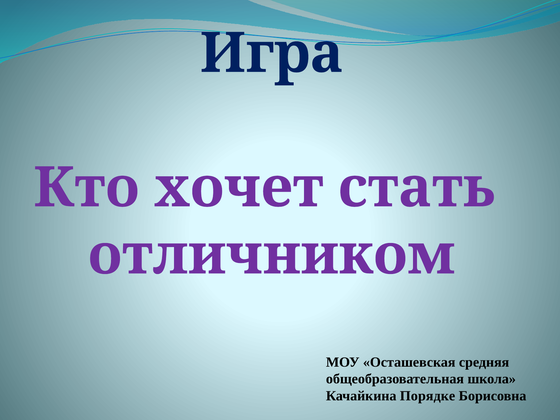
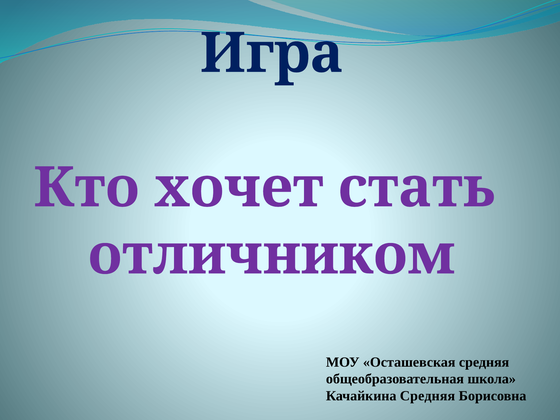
Качайкина Порядке: Порядке -> Средняя
